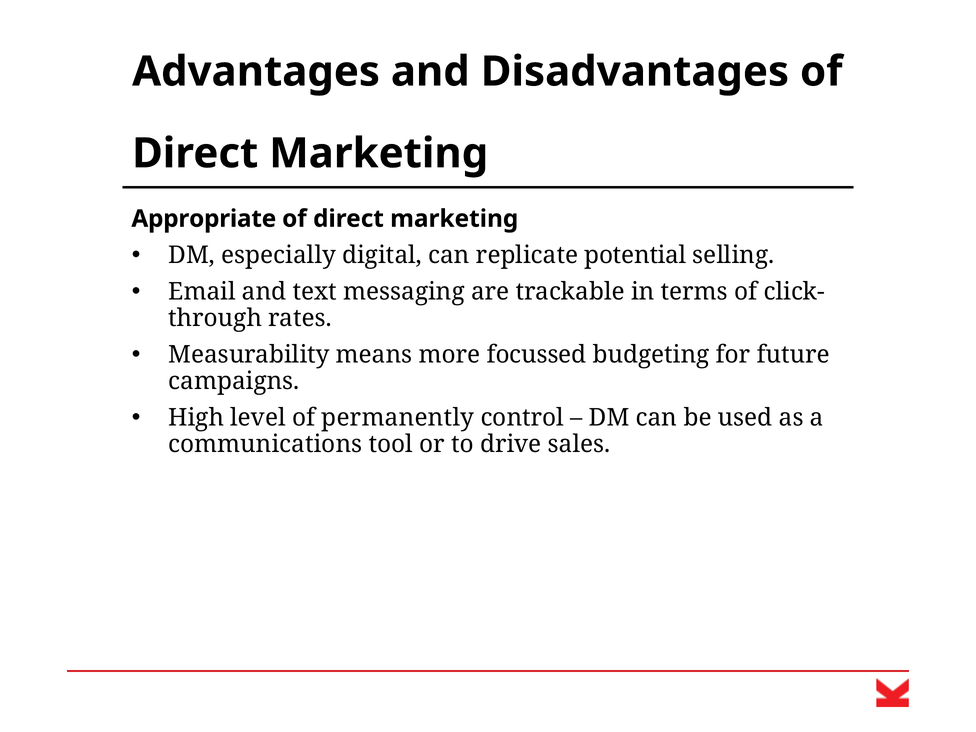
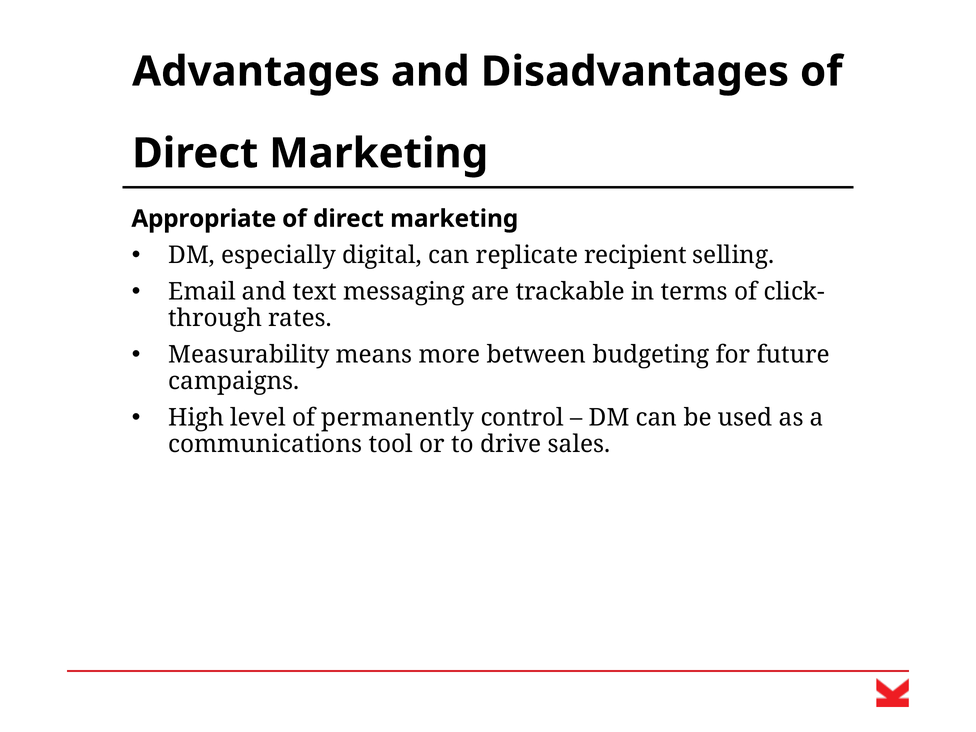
potential: potential -> recipient
focussed: focussed -> between
